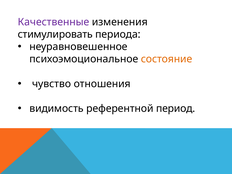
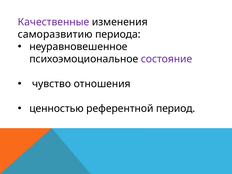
стимулировать: стимулировать -> саморазвитию
состояние colour: orange -> purple
видимость: видимость -> ценностью
